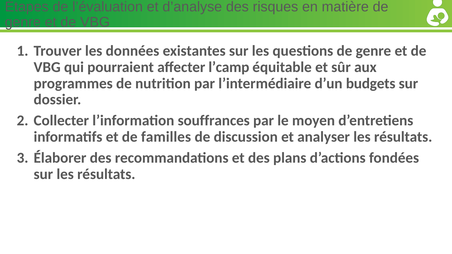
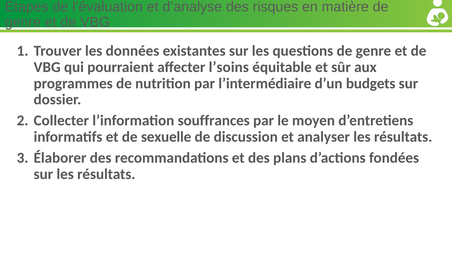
l’camp: l’camp -> l’soins
familles: familles -> sexuelle
